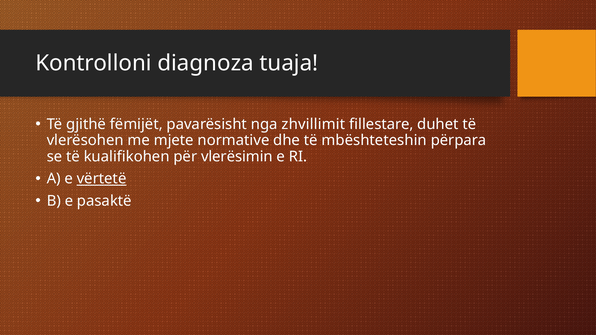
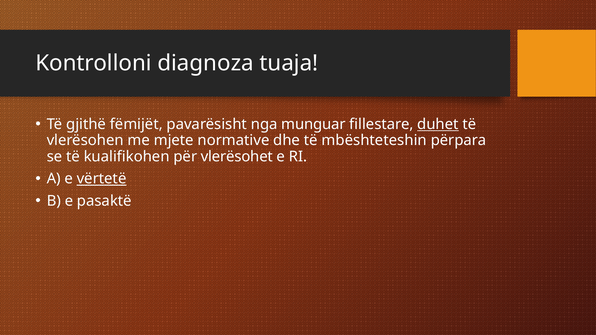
zhvillimit: zhvillimit -> munguar
duhet underline: none -> present
vlerësimin: vlerësimin -> vlerësohet
